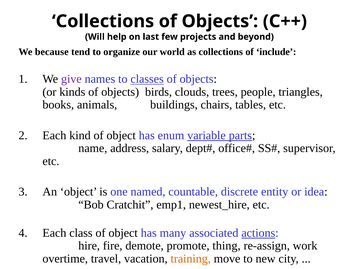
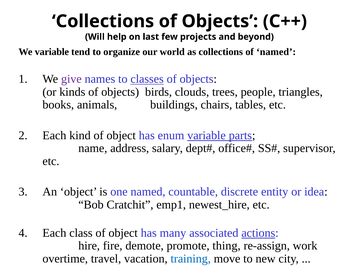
We because: because -> variable
of include: include -> named
training colour: orange -> blue
